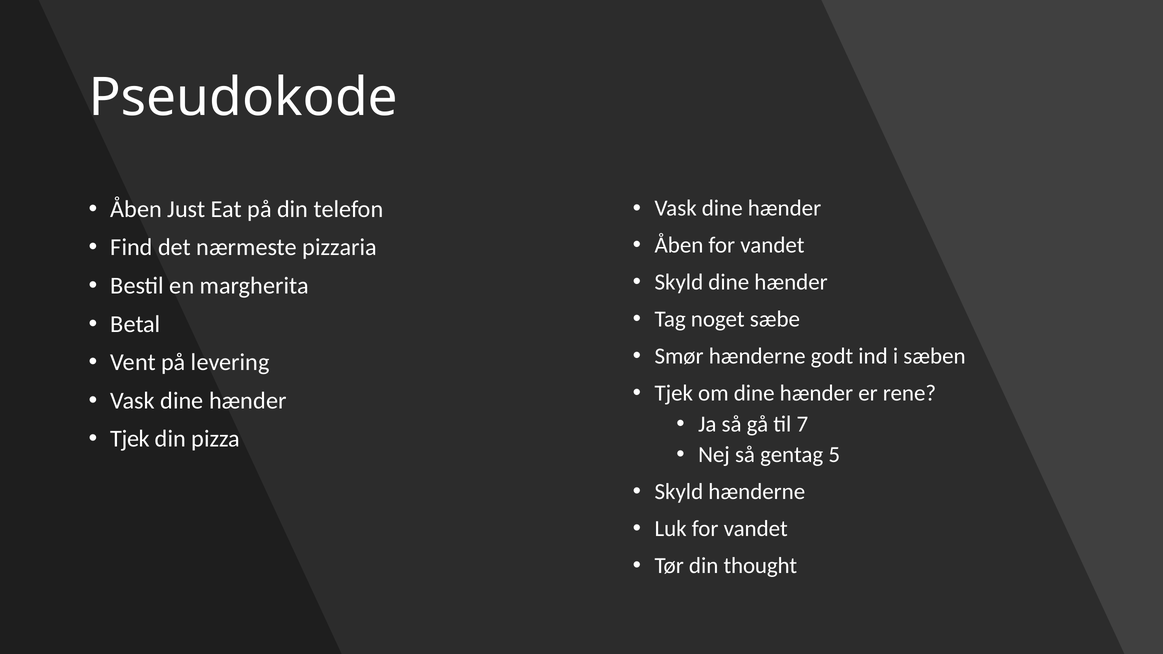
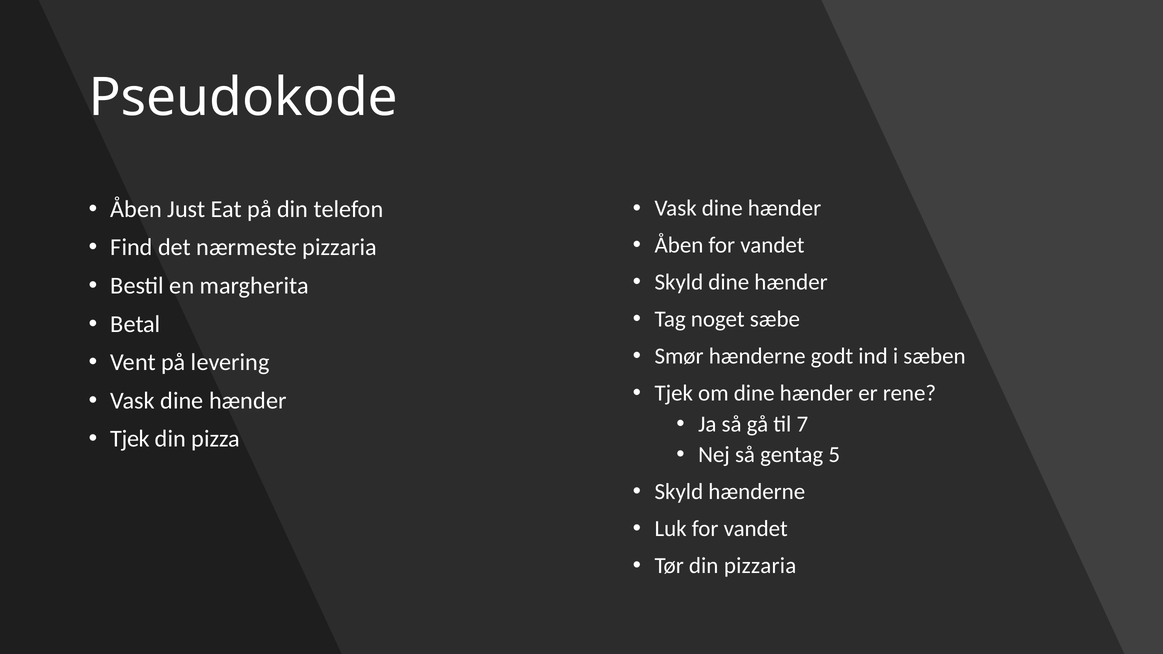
din thought: thought -> pizzaria
